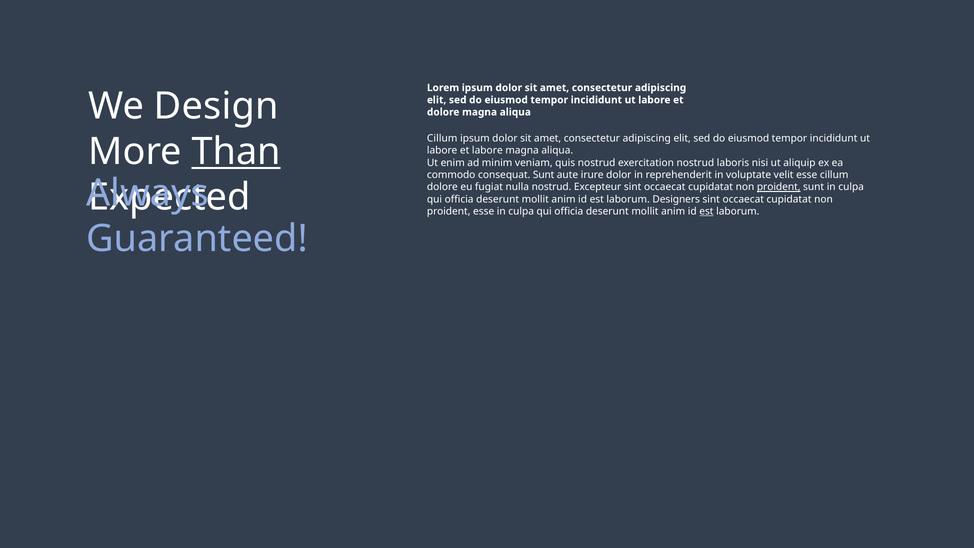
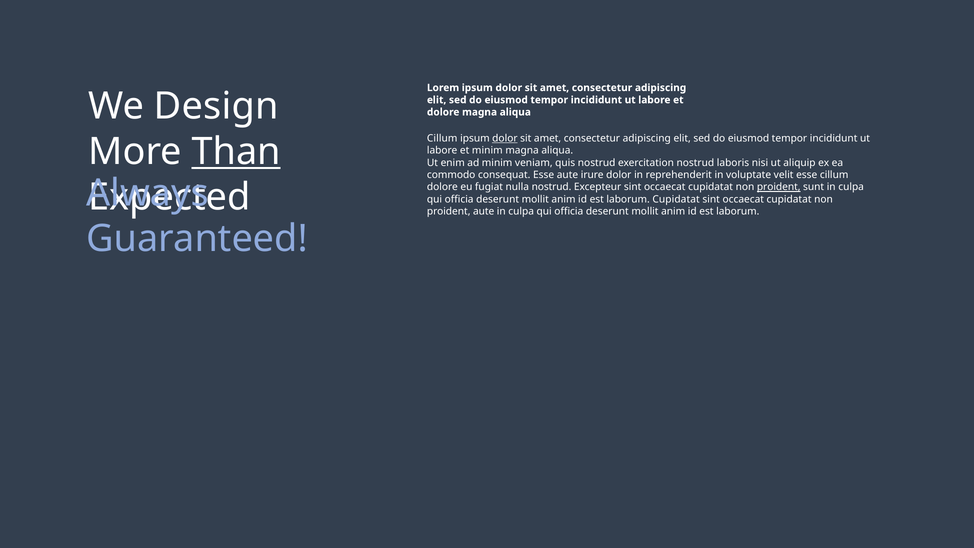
dolor at (505, 138) underline: none -> present
et labore: labore -> minim
consequat Sunt: Sunt -> Esse
laborum Designers: Designers -> Cupidatat
proident esse: esse -> aute
est at (706, 211) underline: present -> none
